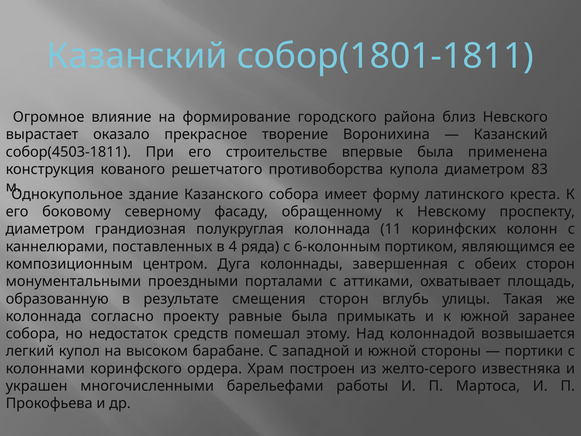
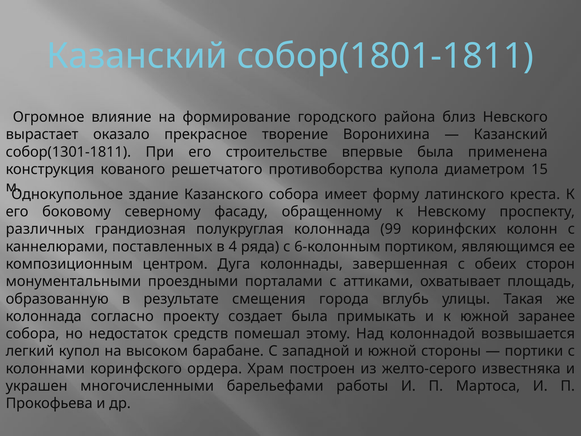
собор(4503-1811: собор(4503-1811 -> собор(1301-1811
83: 83 -> 15
диаметром at (45, 229): диаметром -> различных
11: 11 -> 99
смещения сторон: сторон -> города
равные: равные -> создает
